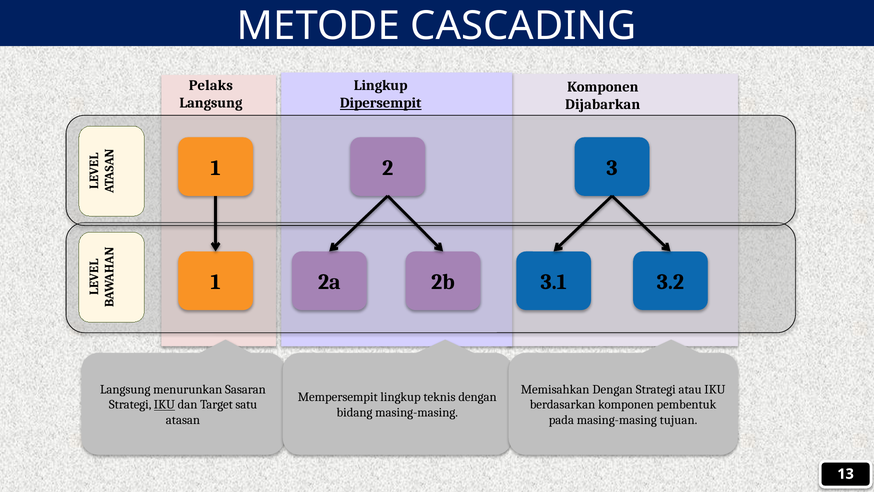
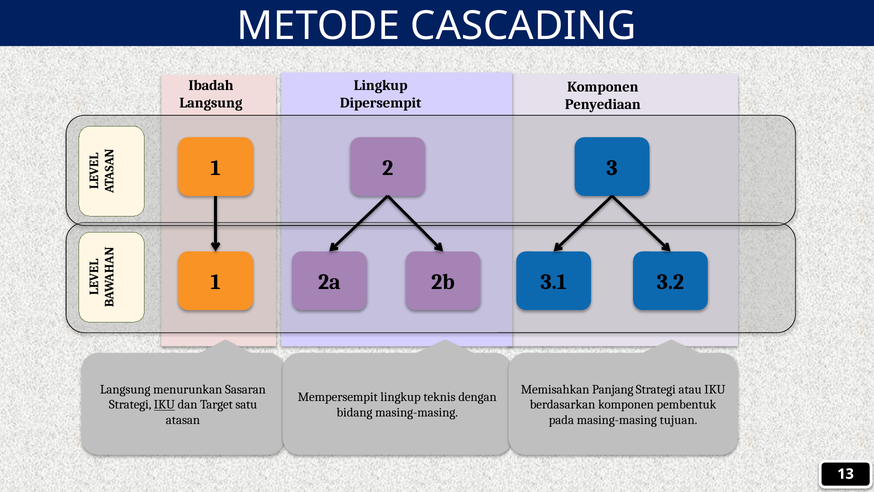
Pelaks: Pelaks -> Ibadah
Dipersempit underline: present -> none
Dijabarkan: Dijabarkan -> Penyediaan
Memisahkan Dengan: Dengan -> Panjang
